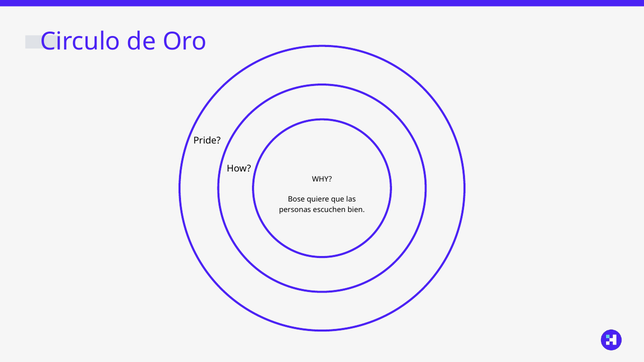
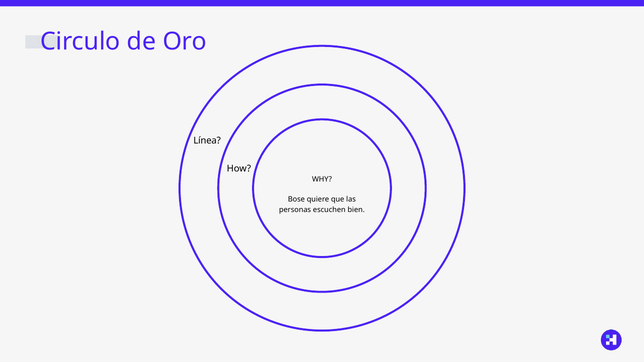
Pride: Pride -> Línea
